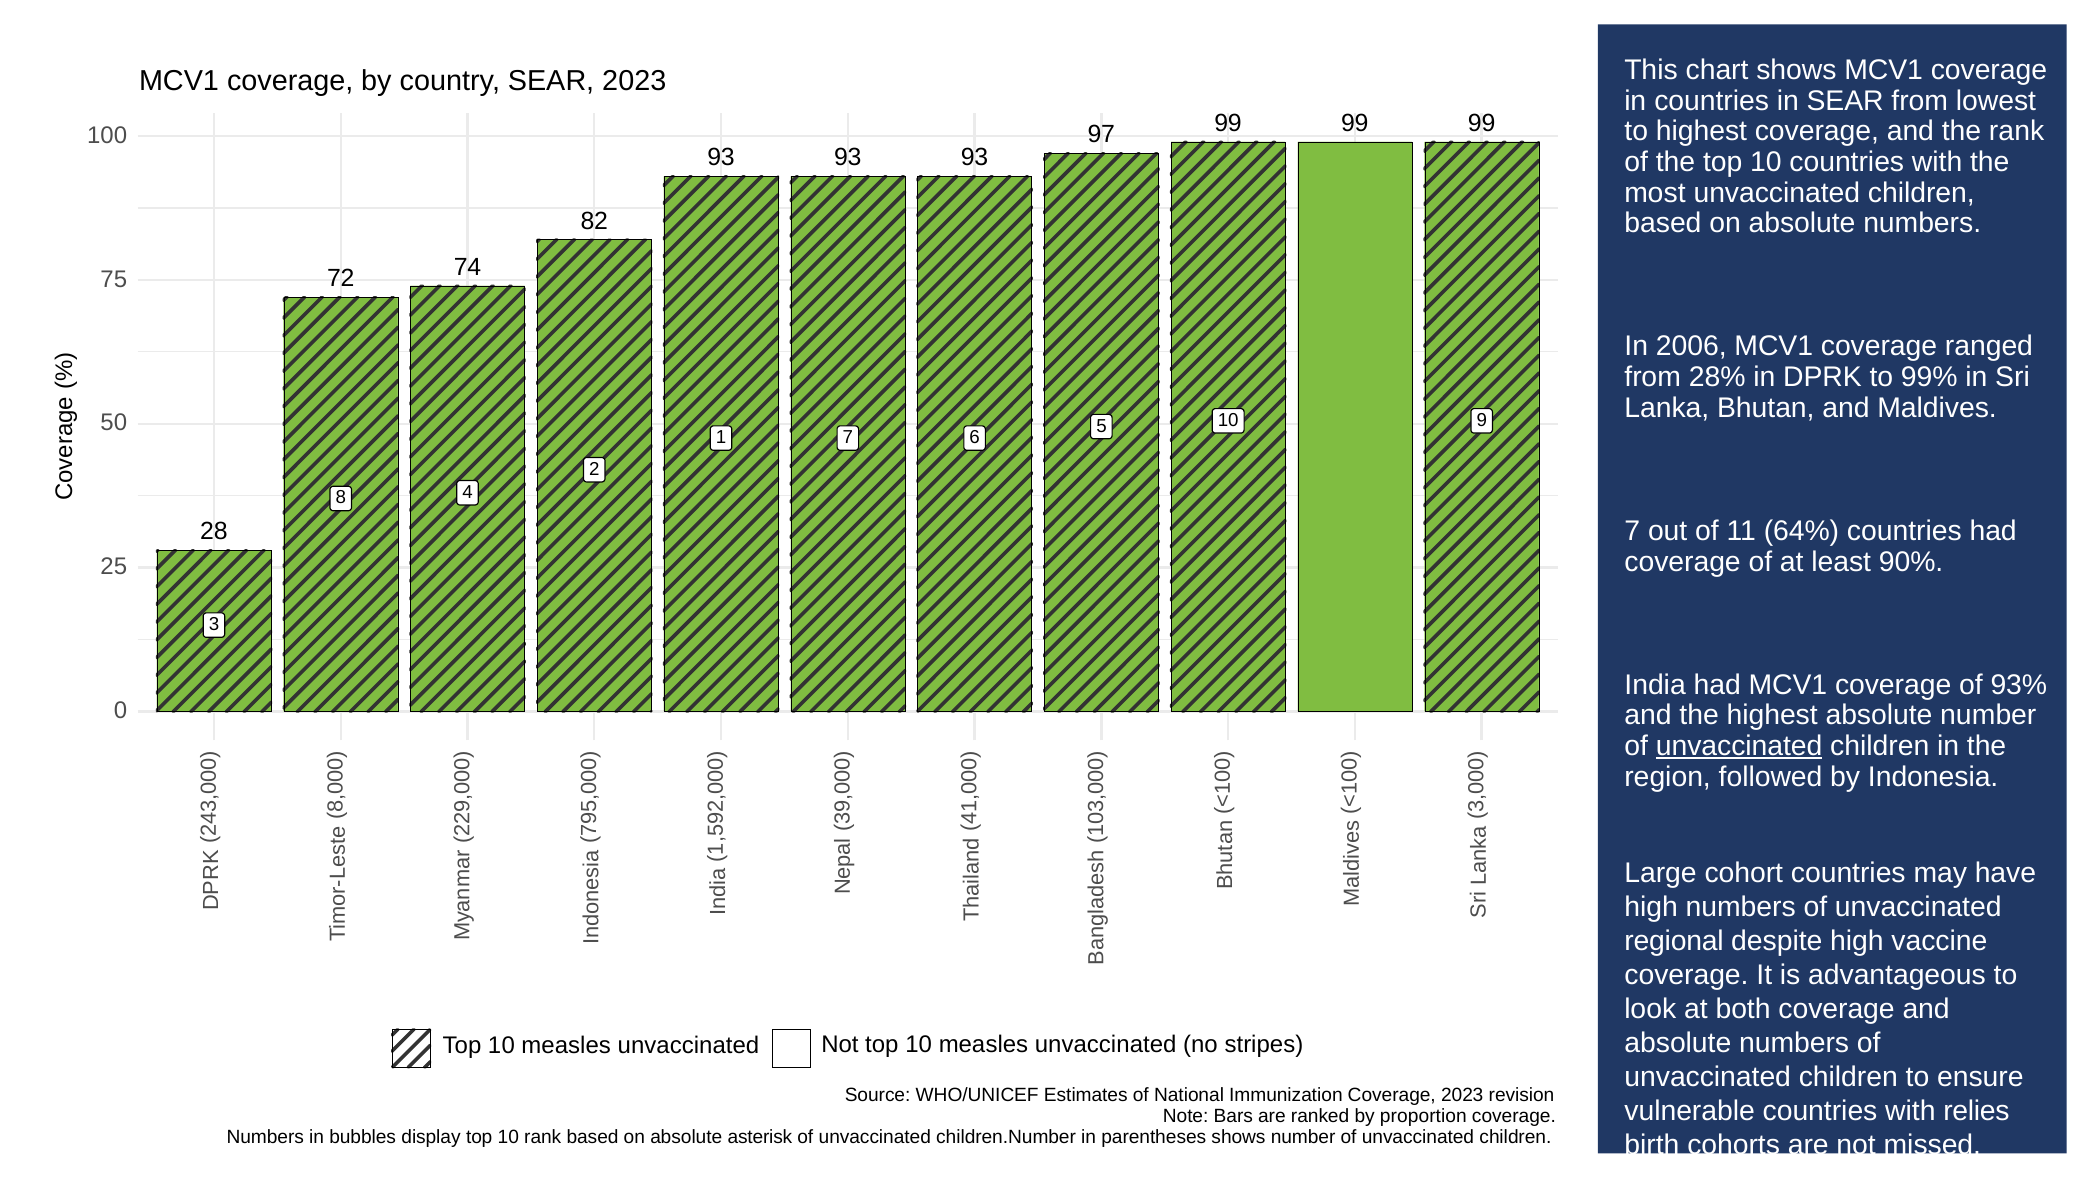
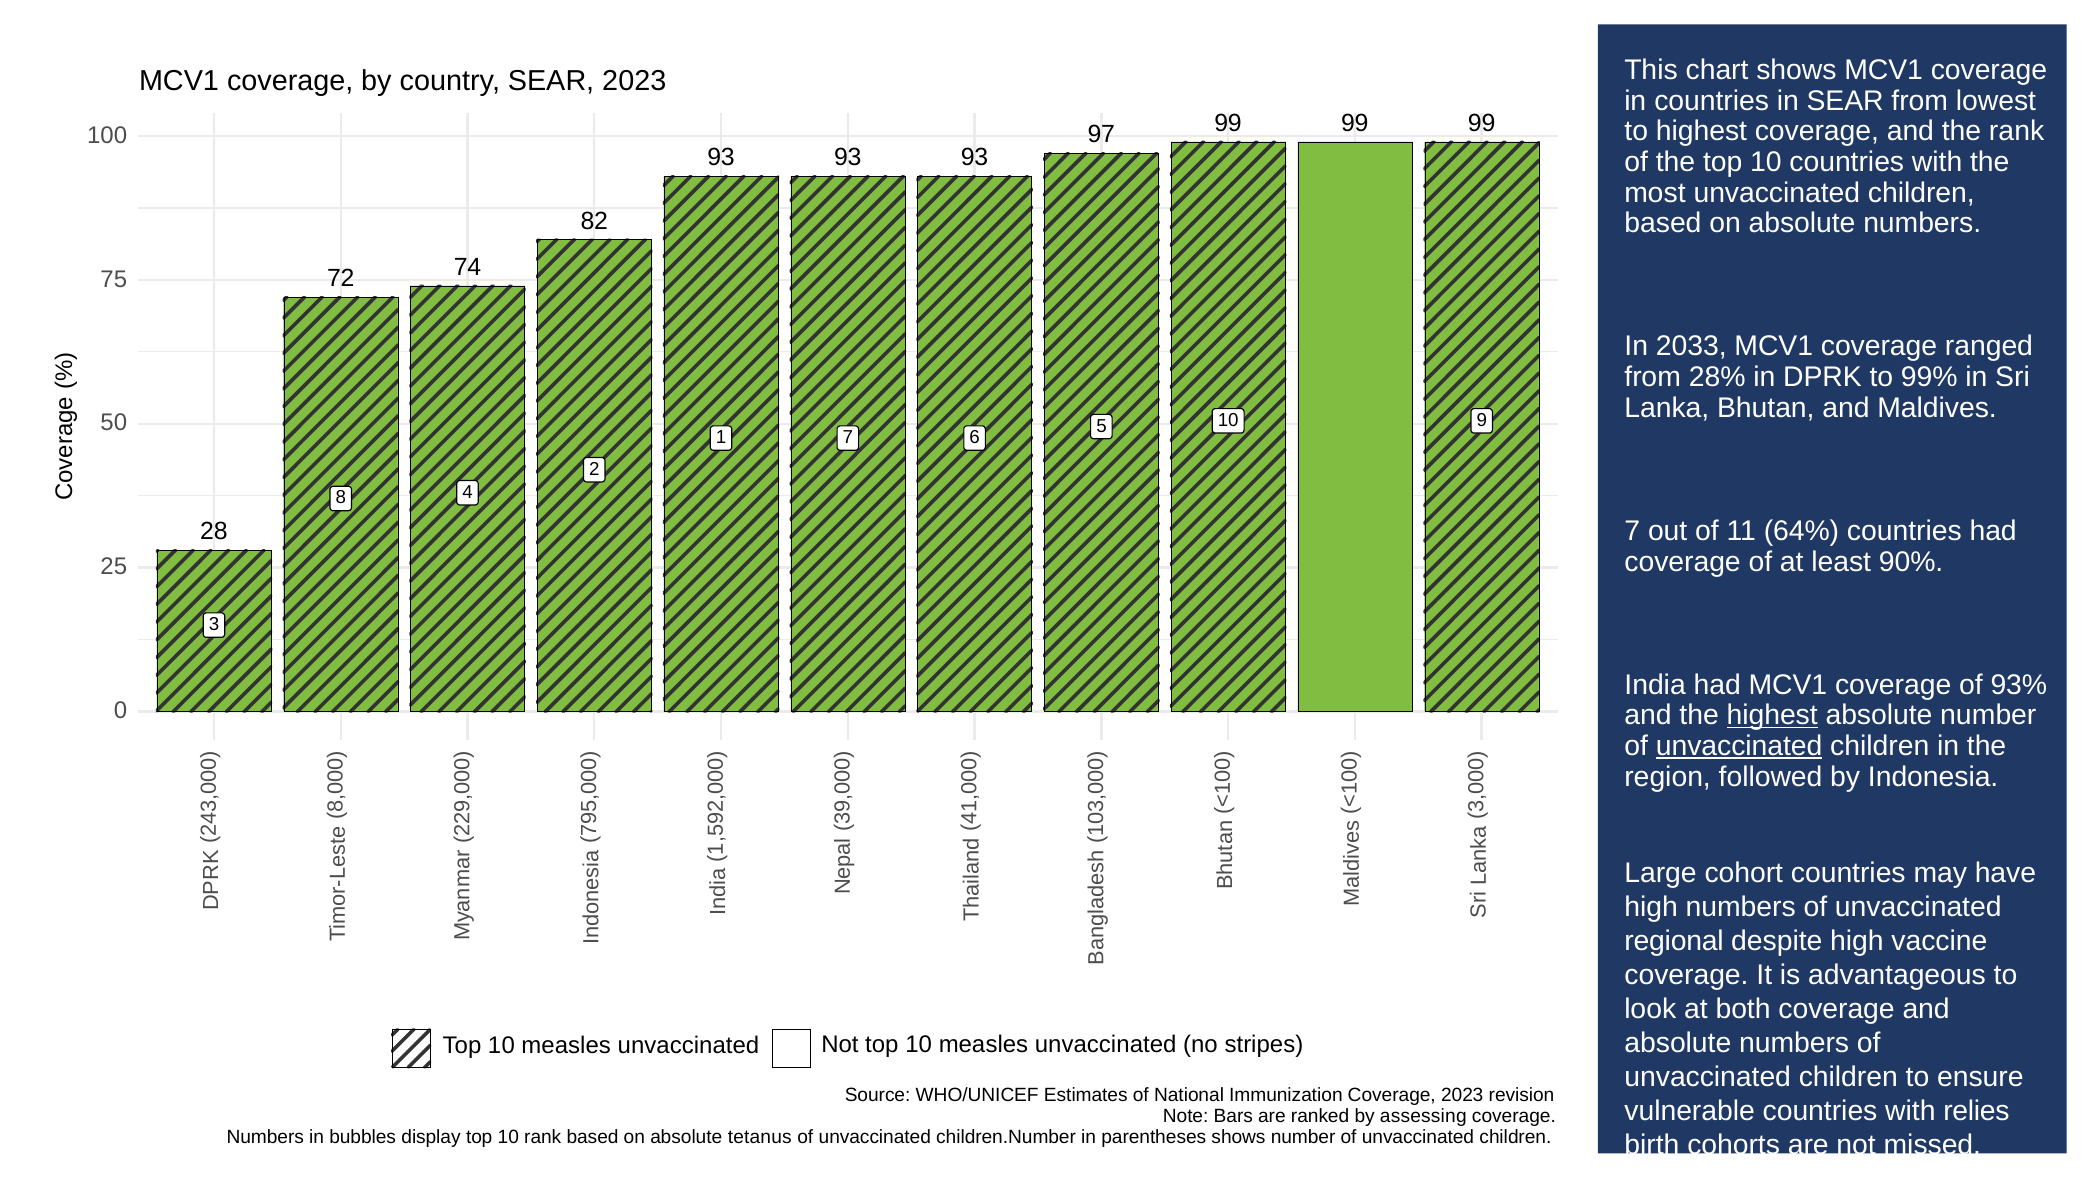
2006: 2006 -> 2033
highest at (1772, 715) underline: none -> present
proportion: proportion -> assessing
asterisk: asterisk -> tetanus
